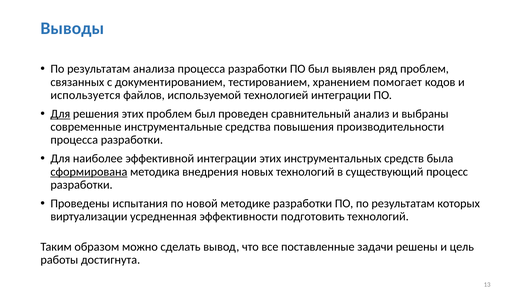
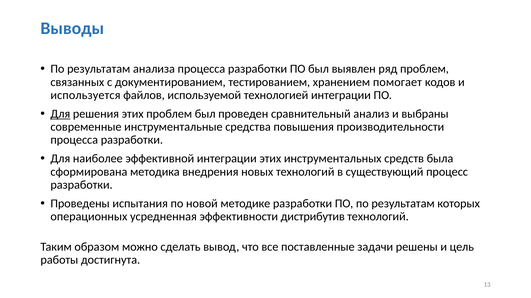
сформирована underline: present -> none
виртуализации: виртуализации -> операционных
подготовить: подготовить -> дистрибутив
